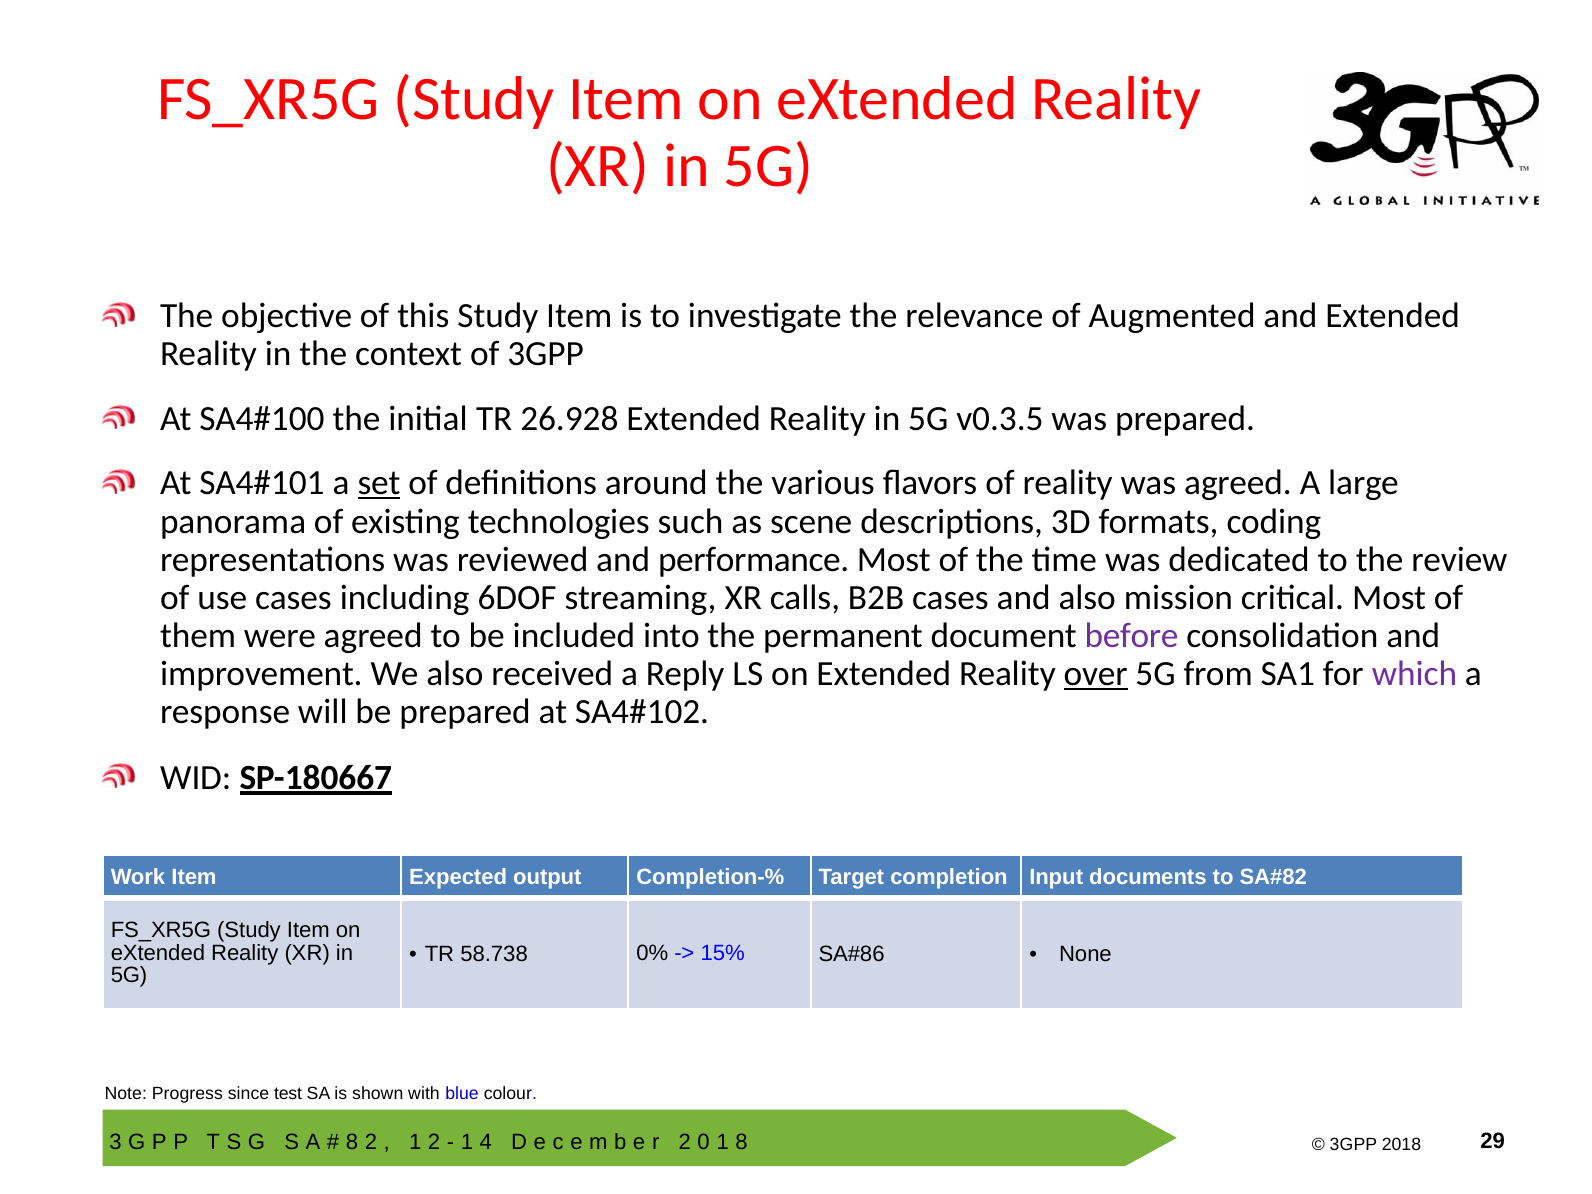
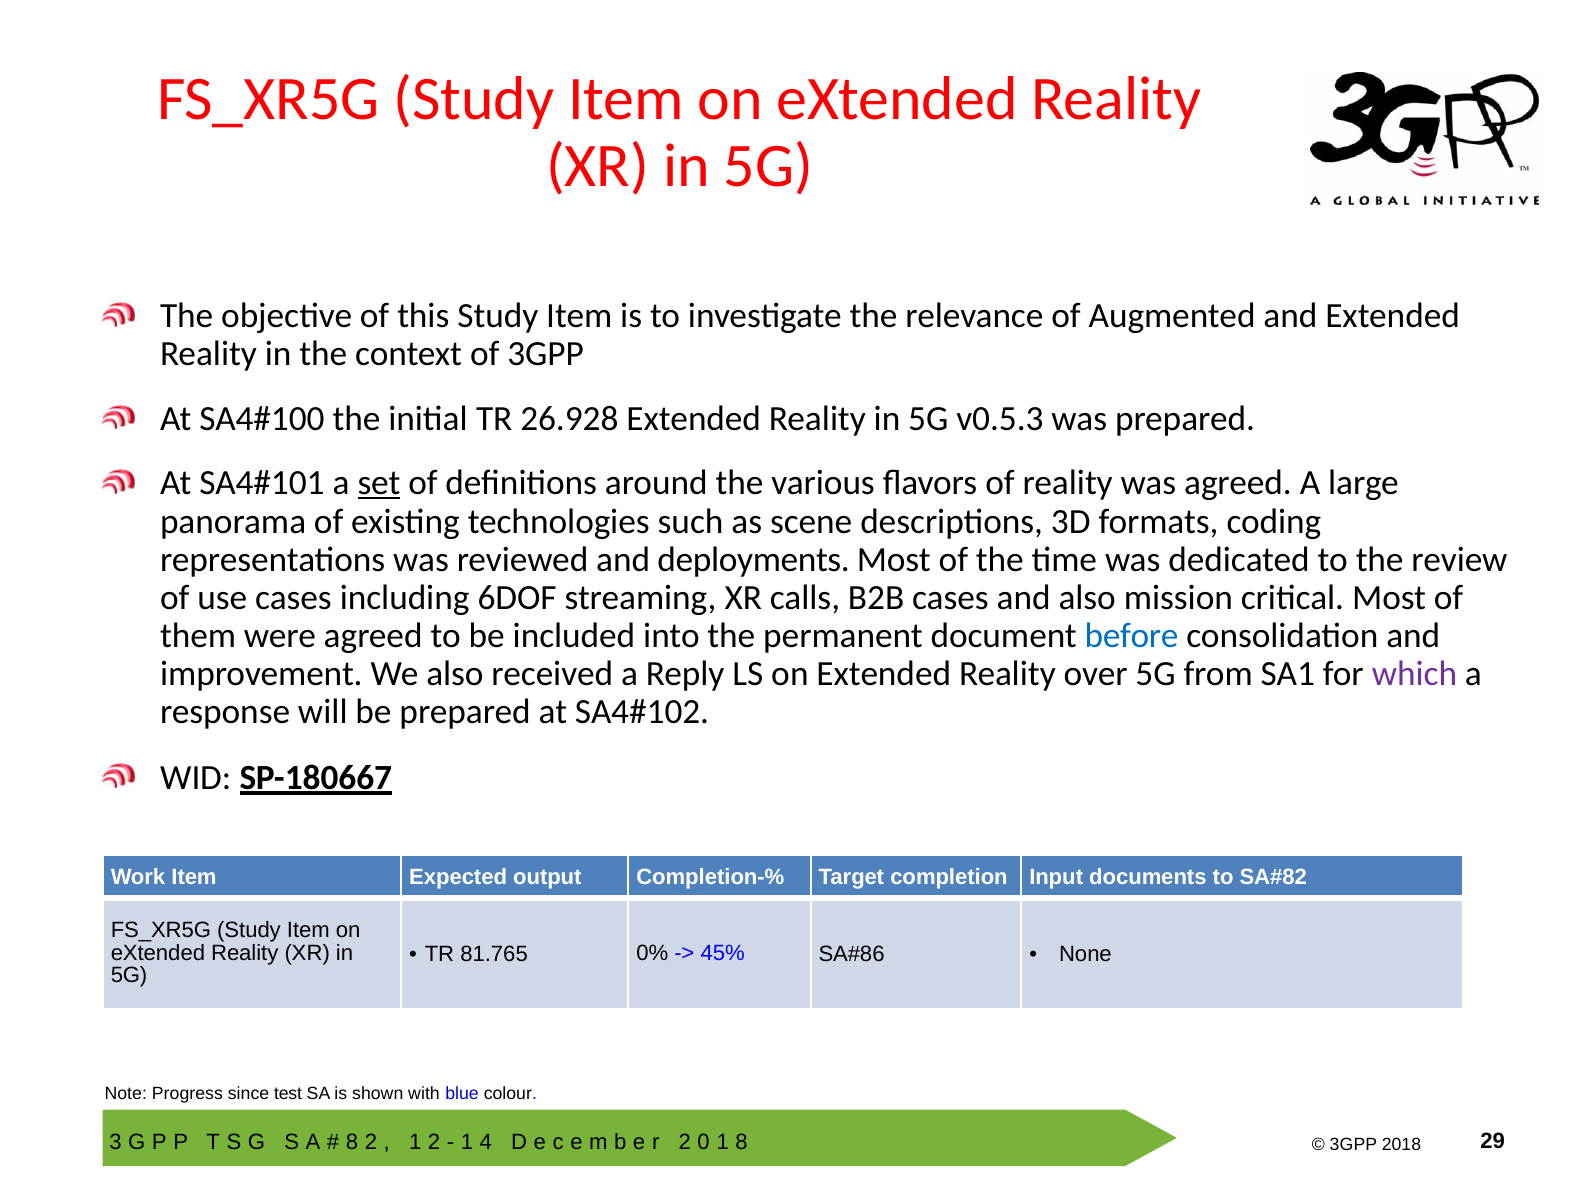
v0.3.5: v0.3.5 -> v0.5.3
performance: performance -> deployments
before colour: purple -> blue
over underline: present -> none
58.738: 58.738 -> 81.765
15%: 15% -> 45%
